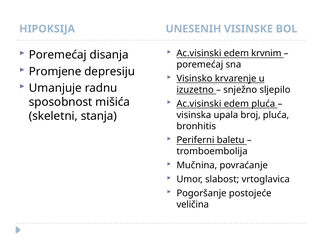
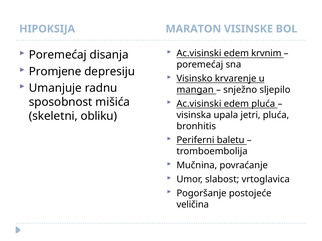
UNESENIH: UNESENIH -> MARATON
izuzetno: izuzetno -> mangan
broj: broj -> jetri
stanja: stanja -> obliku
